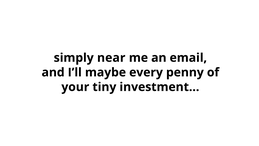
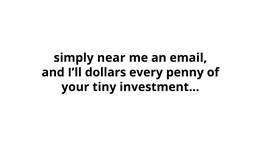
maybe: maybe -> dollars
